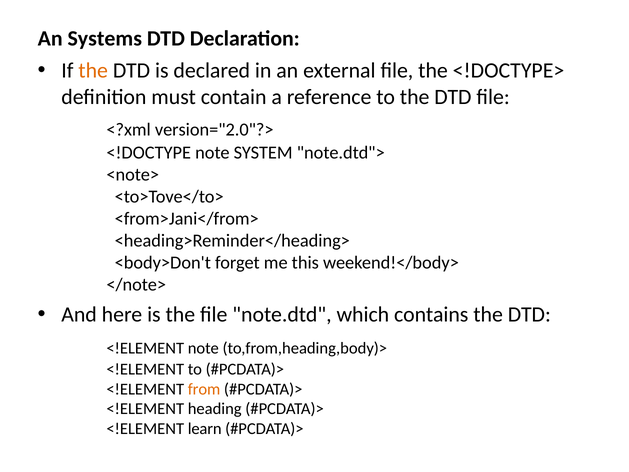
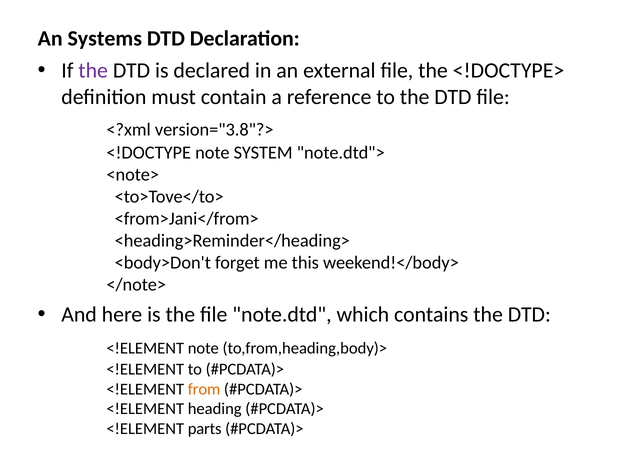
the at (93, 71) colour: orange -> purple
version="2.0"?>: version="2.0"?> -> version="3.8"?>
learn: learn -> parts
